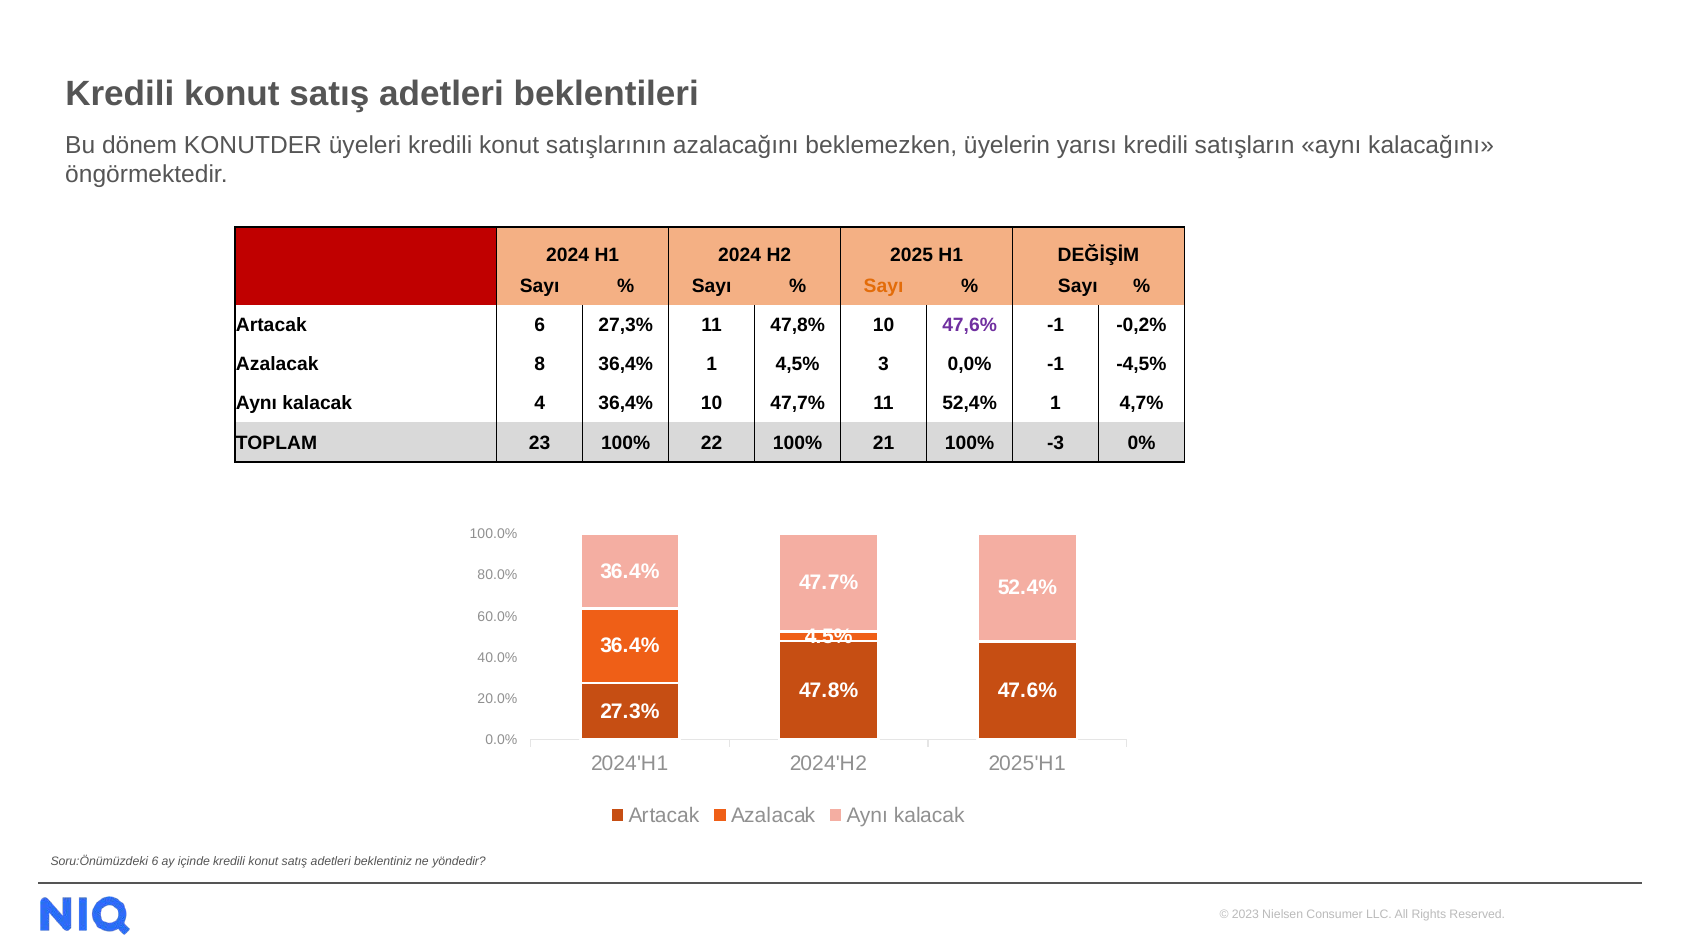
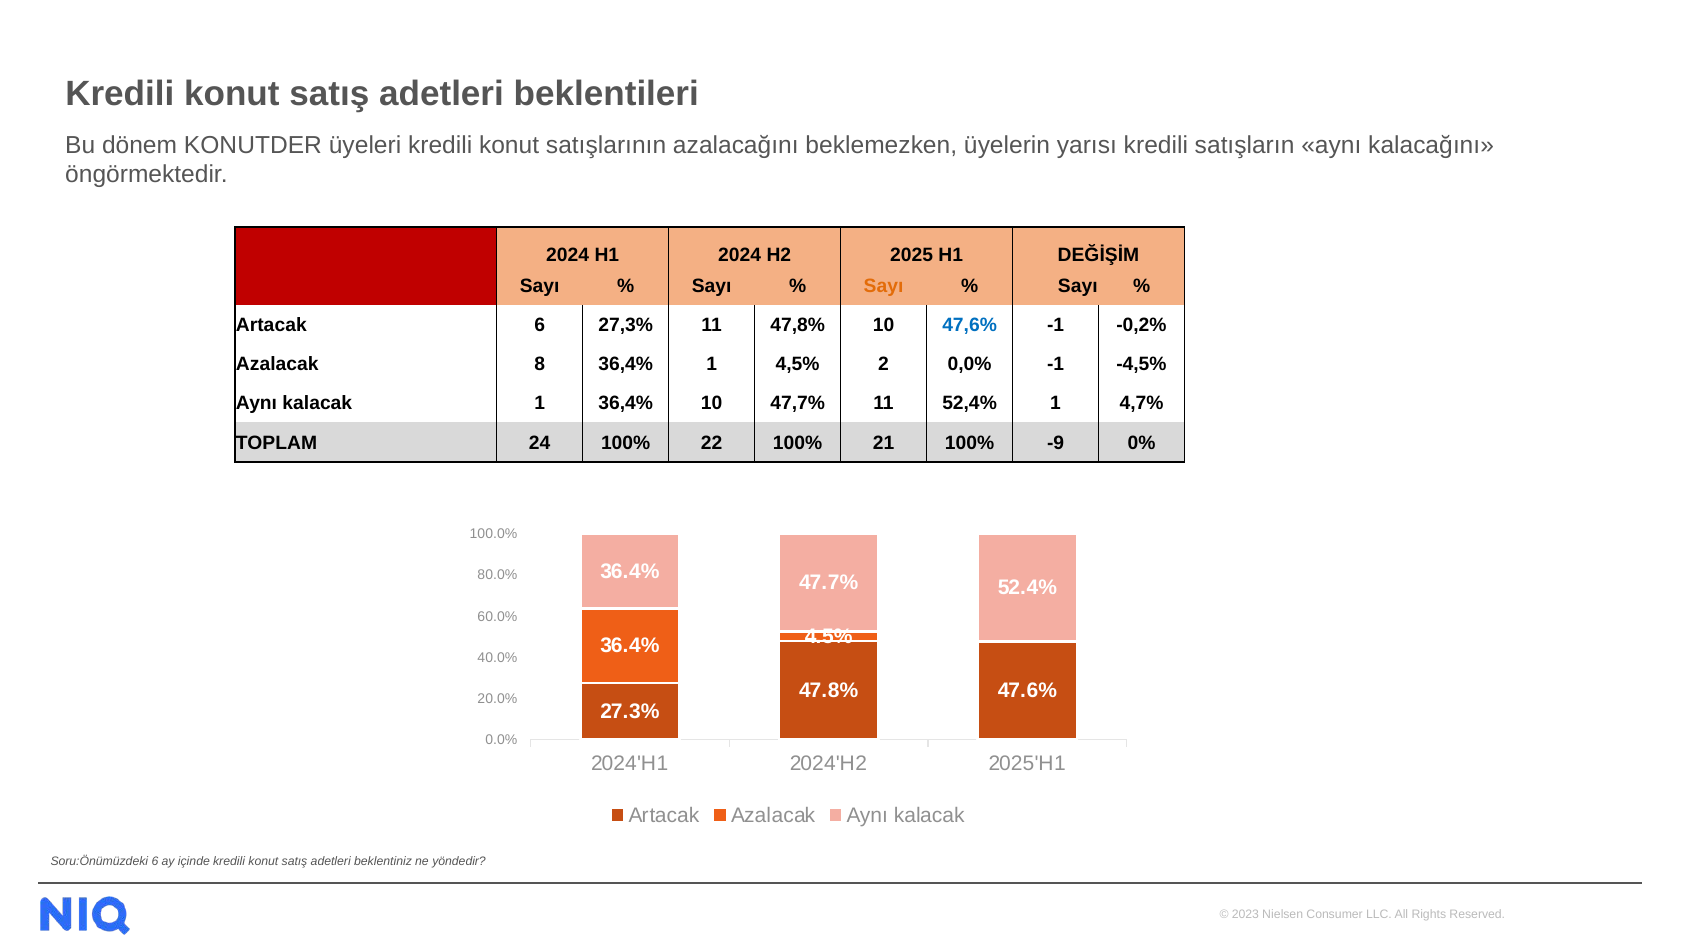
47,6% colour: purple -> blue
3: 3 -> 2
kalacak 4: 4 -> 1
23: 23 -> 24
-3: -3 -> -9
